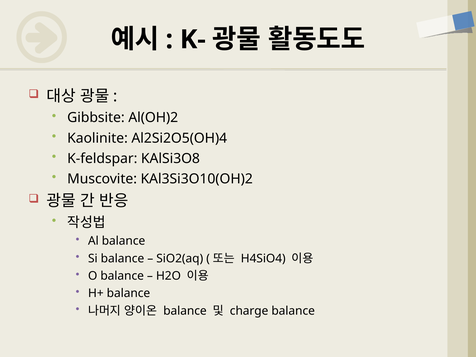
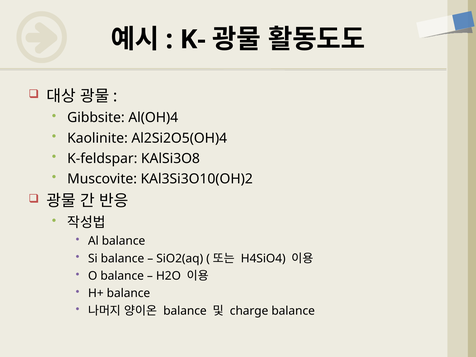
Al(OH)2: Al(OH)2 -> Al(OH)4
